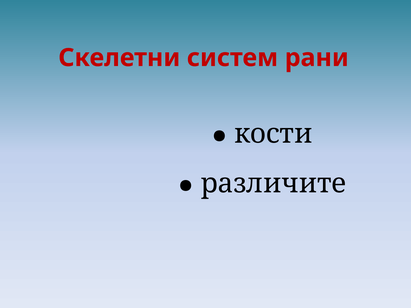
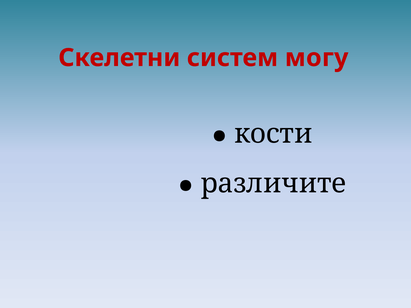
рани: рани -> могу
